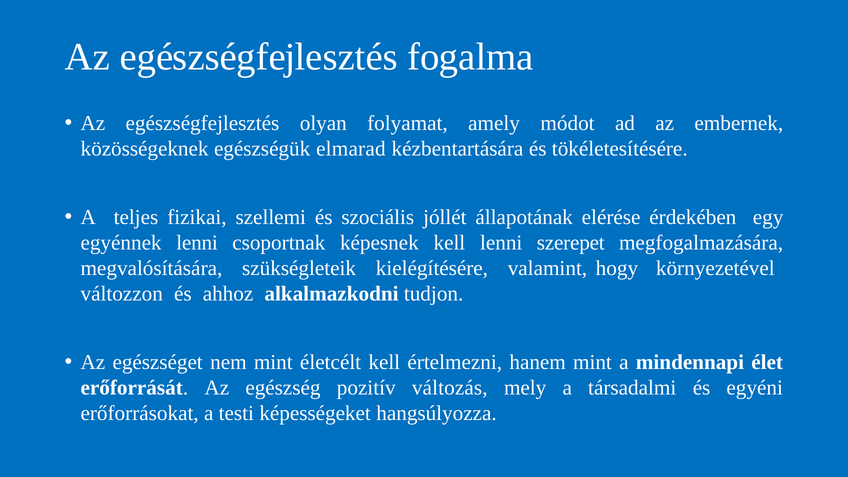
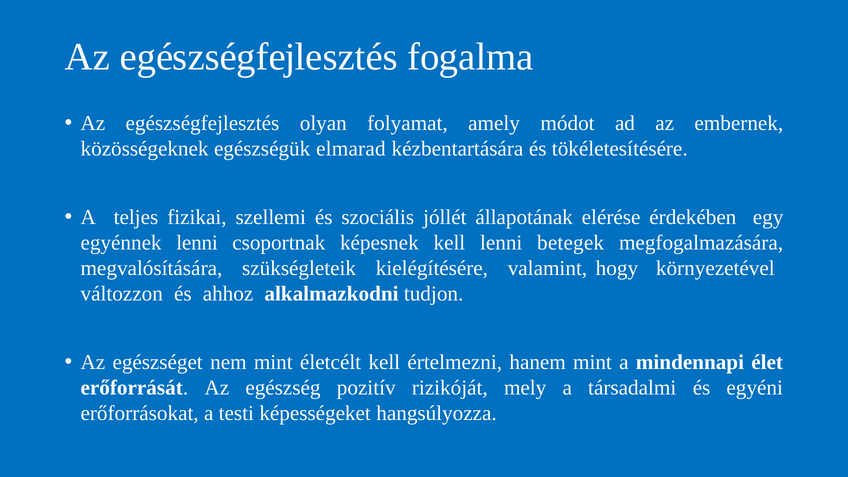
szerepet: szerepet -> betegek
változás: változás -> rizikóját
